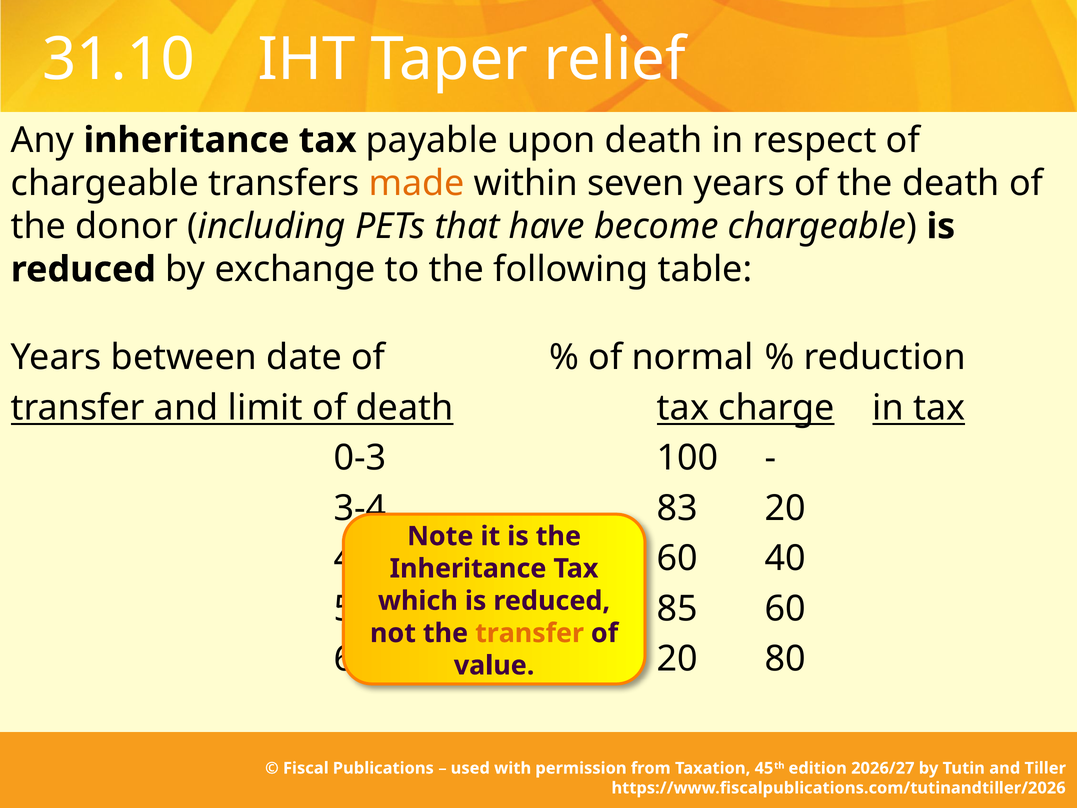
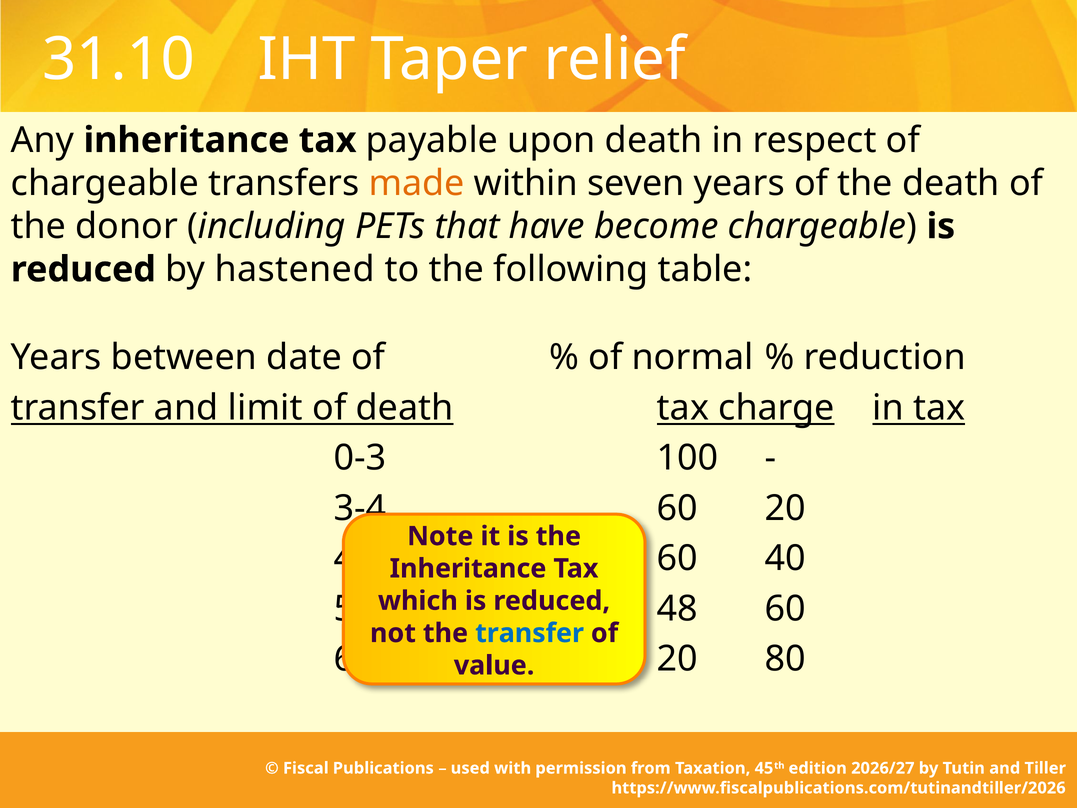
exchange: exchange -> hastened
83 at (677, 508): 83 -> 60
85: 85 -> 48
transfer at (530, 633) colour: orange -> blue
